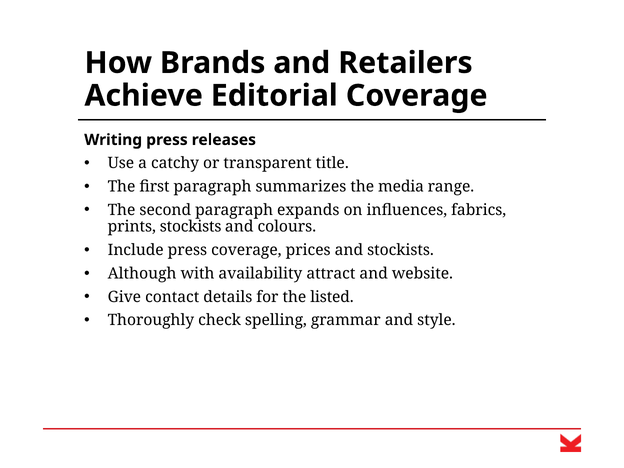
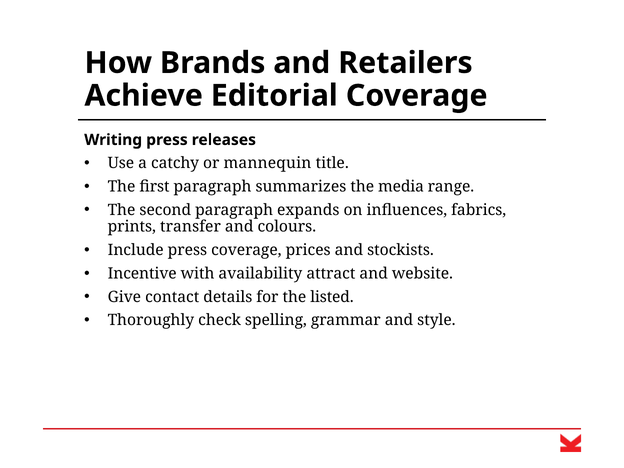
transparent: transparent -> mannequin
prints stockists: stockists -> transfer
Although: Although -> Incentive
